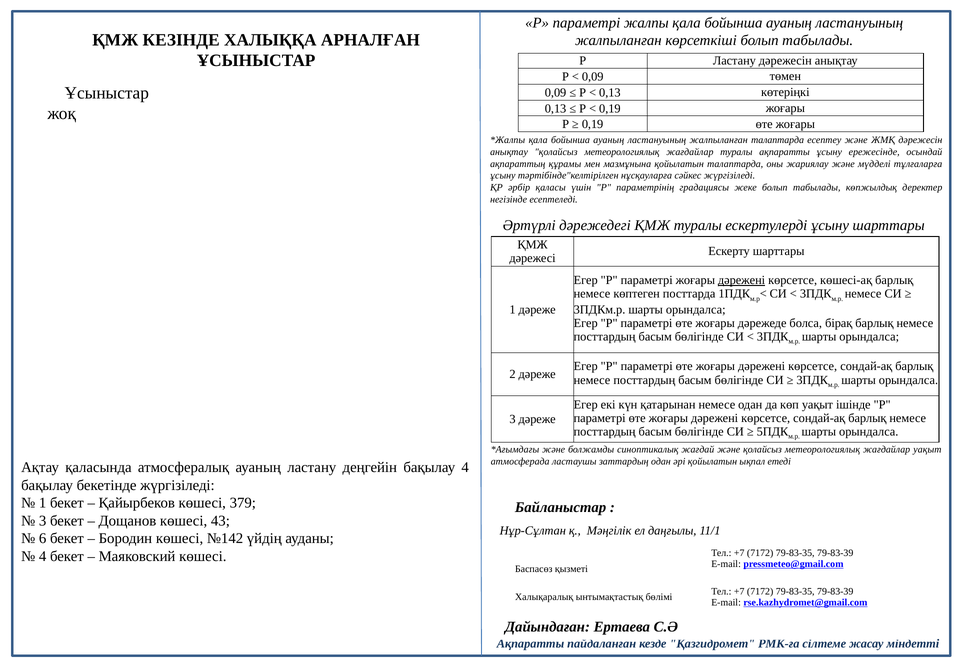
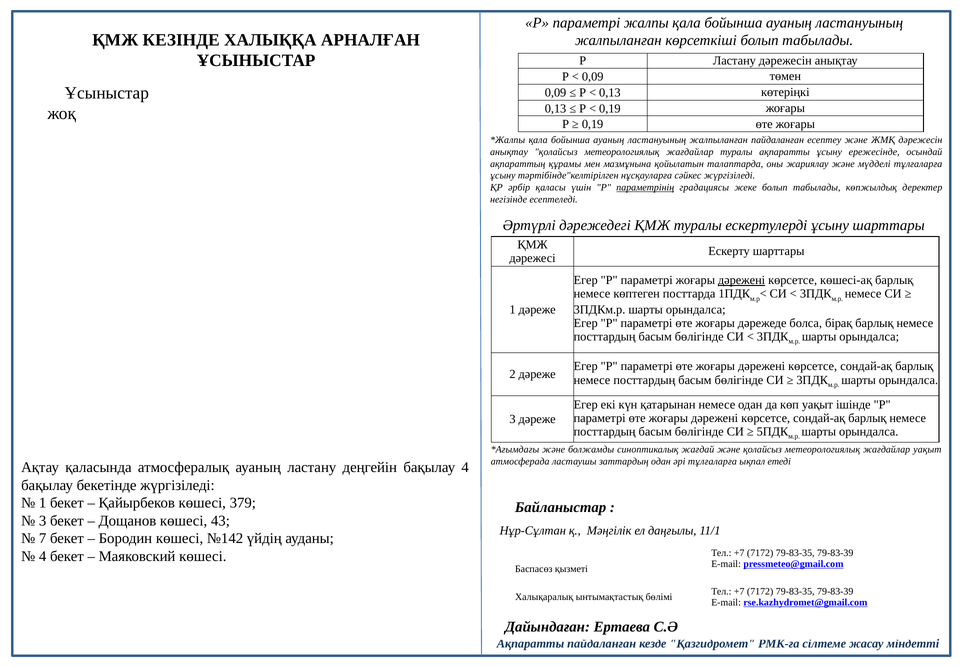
жалпыланған талаптарда: талаптарда -> пайдаланған
параметрінің underline: none -> present
әрі қойылатын: қойылатын -> тұлғаларға
6: 6 -> 7
